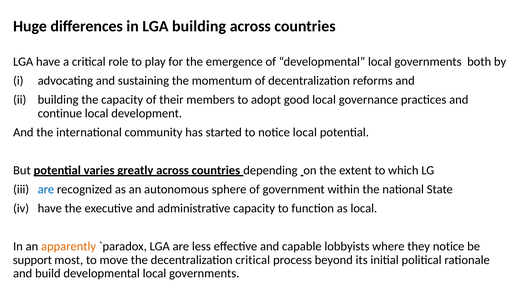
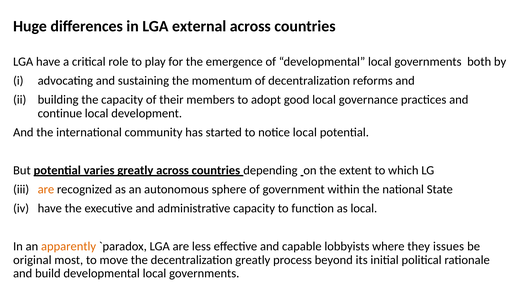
LGA building: building -> external
are at (46, 189) colour: blue -> orange
they notice: notice -> issues
support: support -> original
decentralization critical: critical -> greatly
